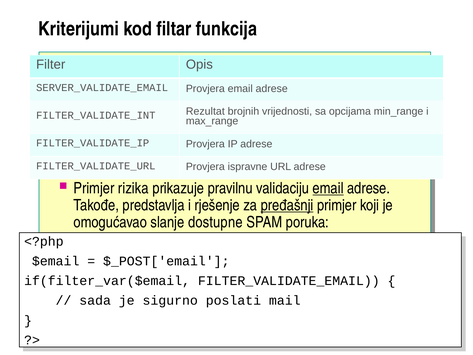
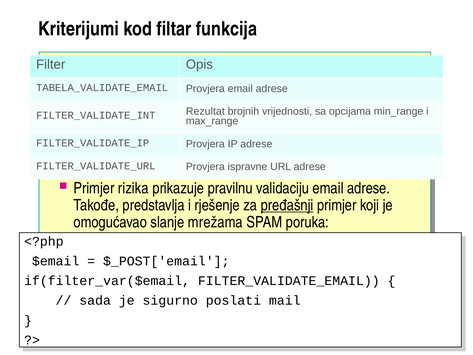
SERVER_VALIDATE_EMAIL: SERVER_VALIDATE_EMAIL -> TABELA_VALIDATE_EMAIL
email at (328, 188) underline: present -> none
dostupne: dostupne -> mrežama
